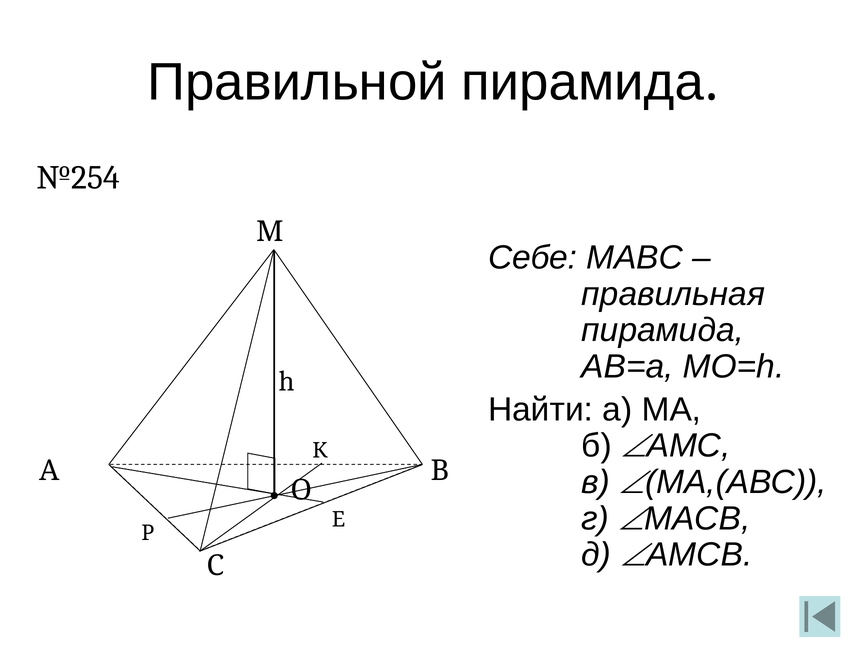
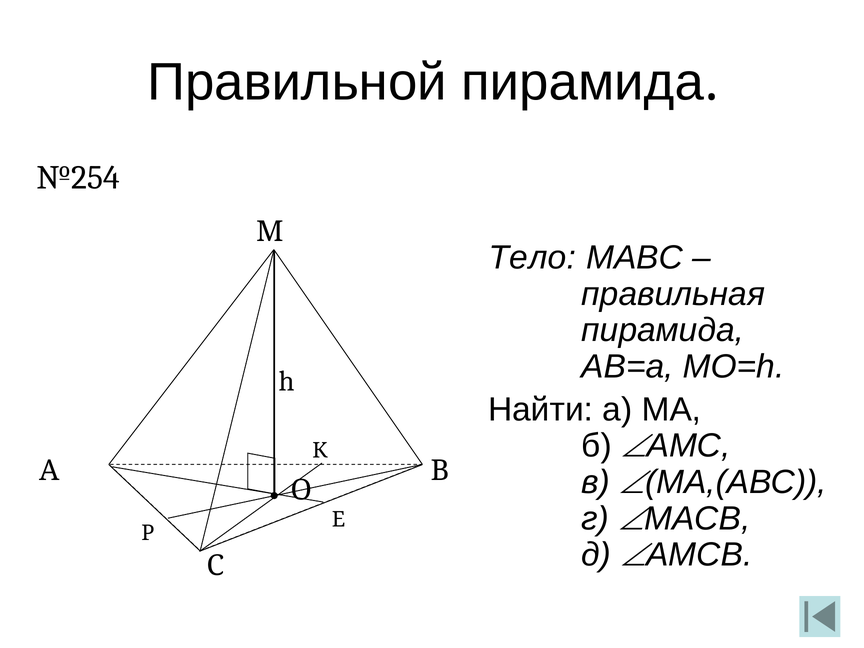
Себе: Себе -> Тело
